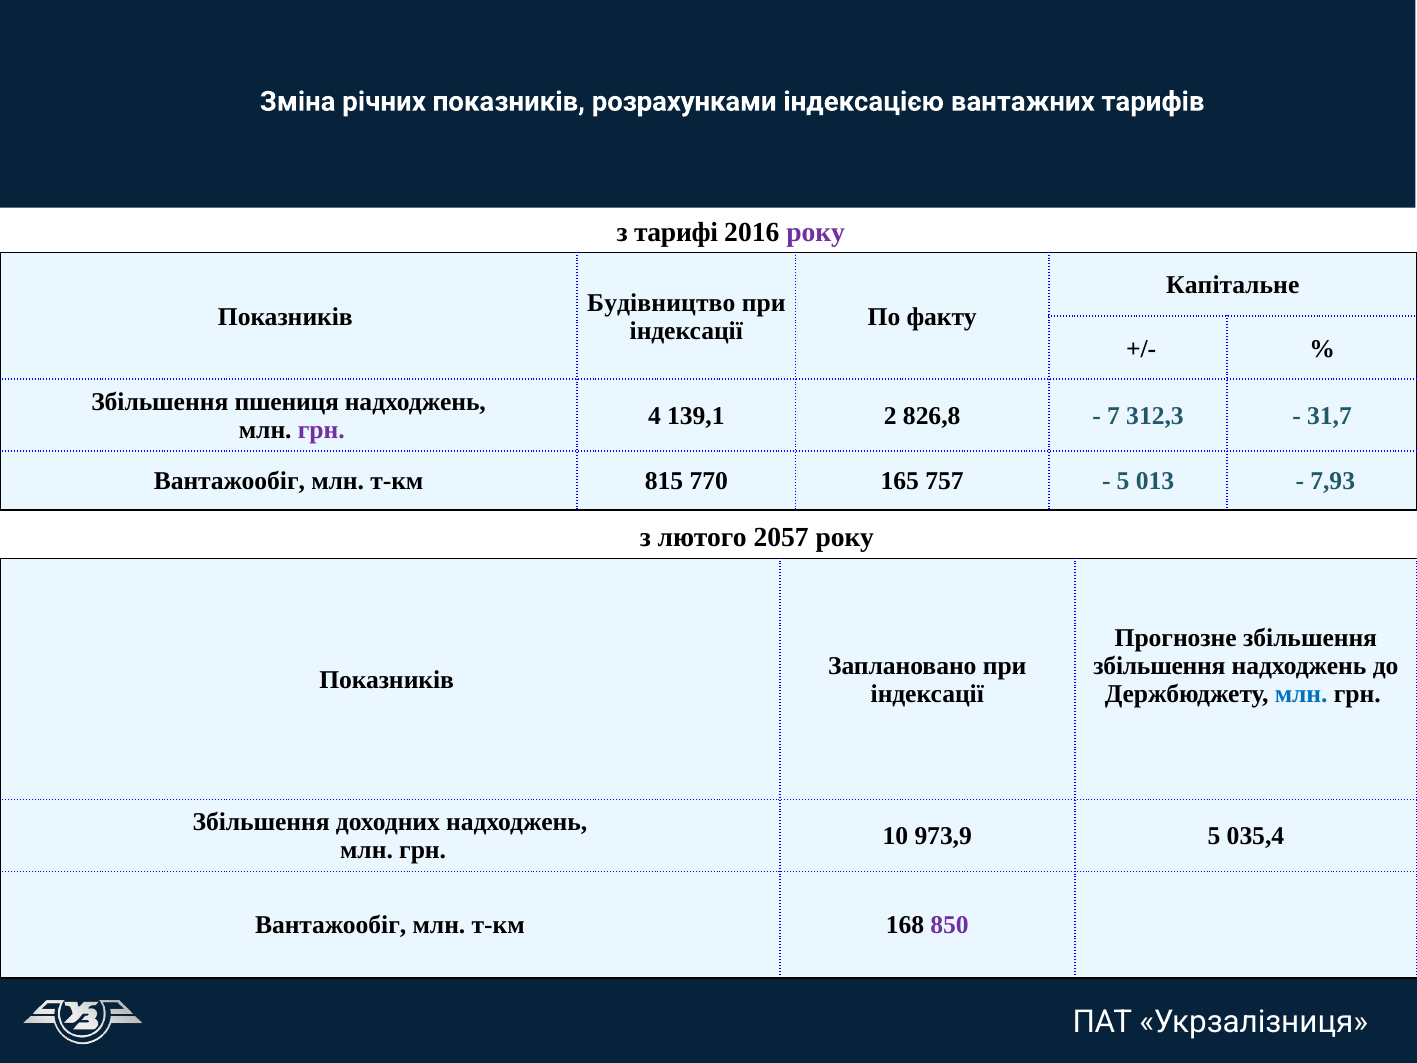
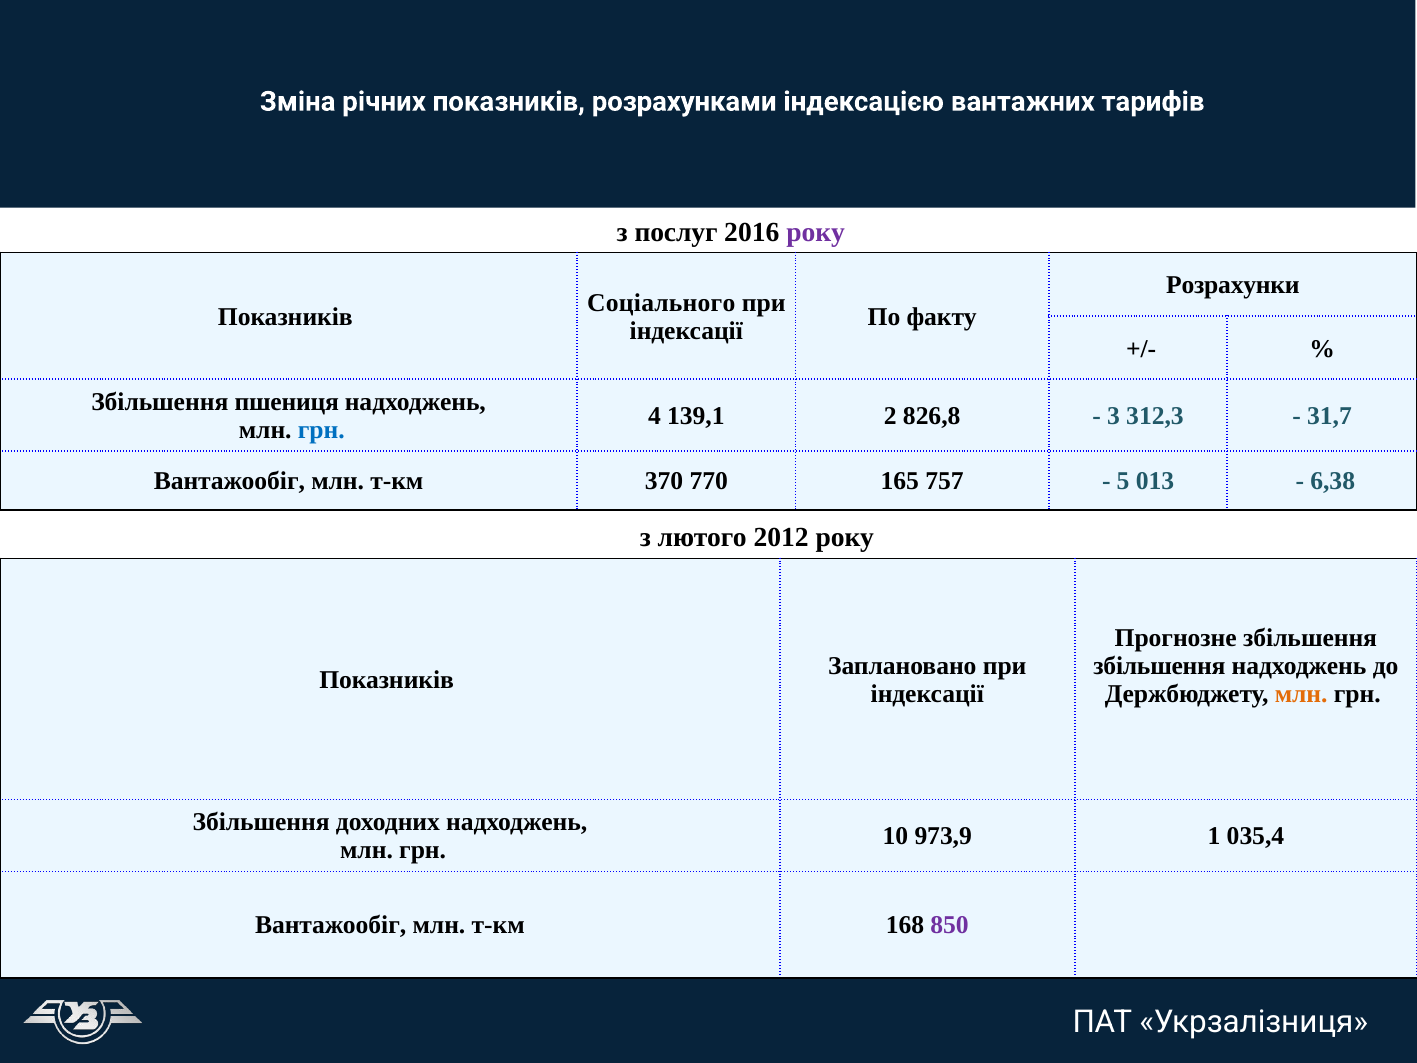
тарифі: тарифі -> послуг
Капітальне: Капітальне -> Розрахунки
Будівництво: Будівництво -> Соціального
7: 7 -> 3
грн at (321, 430) colour: purple -> blue
815: 815 -> 370
7,93: 7,93 -> 6,38
2057: 2057 -> 2012
млн at (1301, 694) colour: blue -> orange
973,9 5: 5 -> 1
